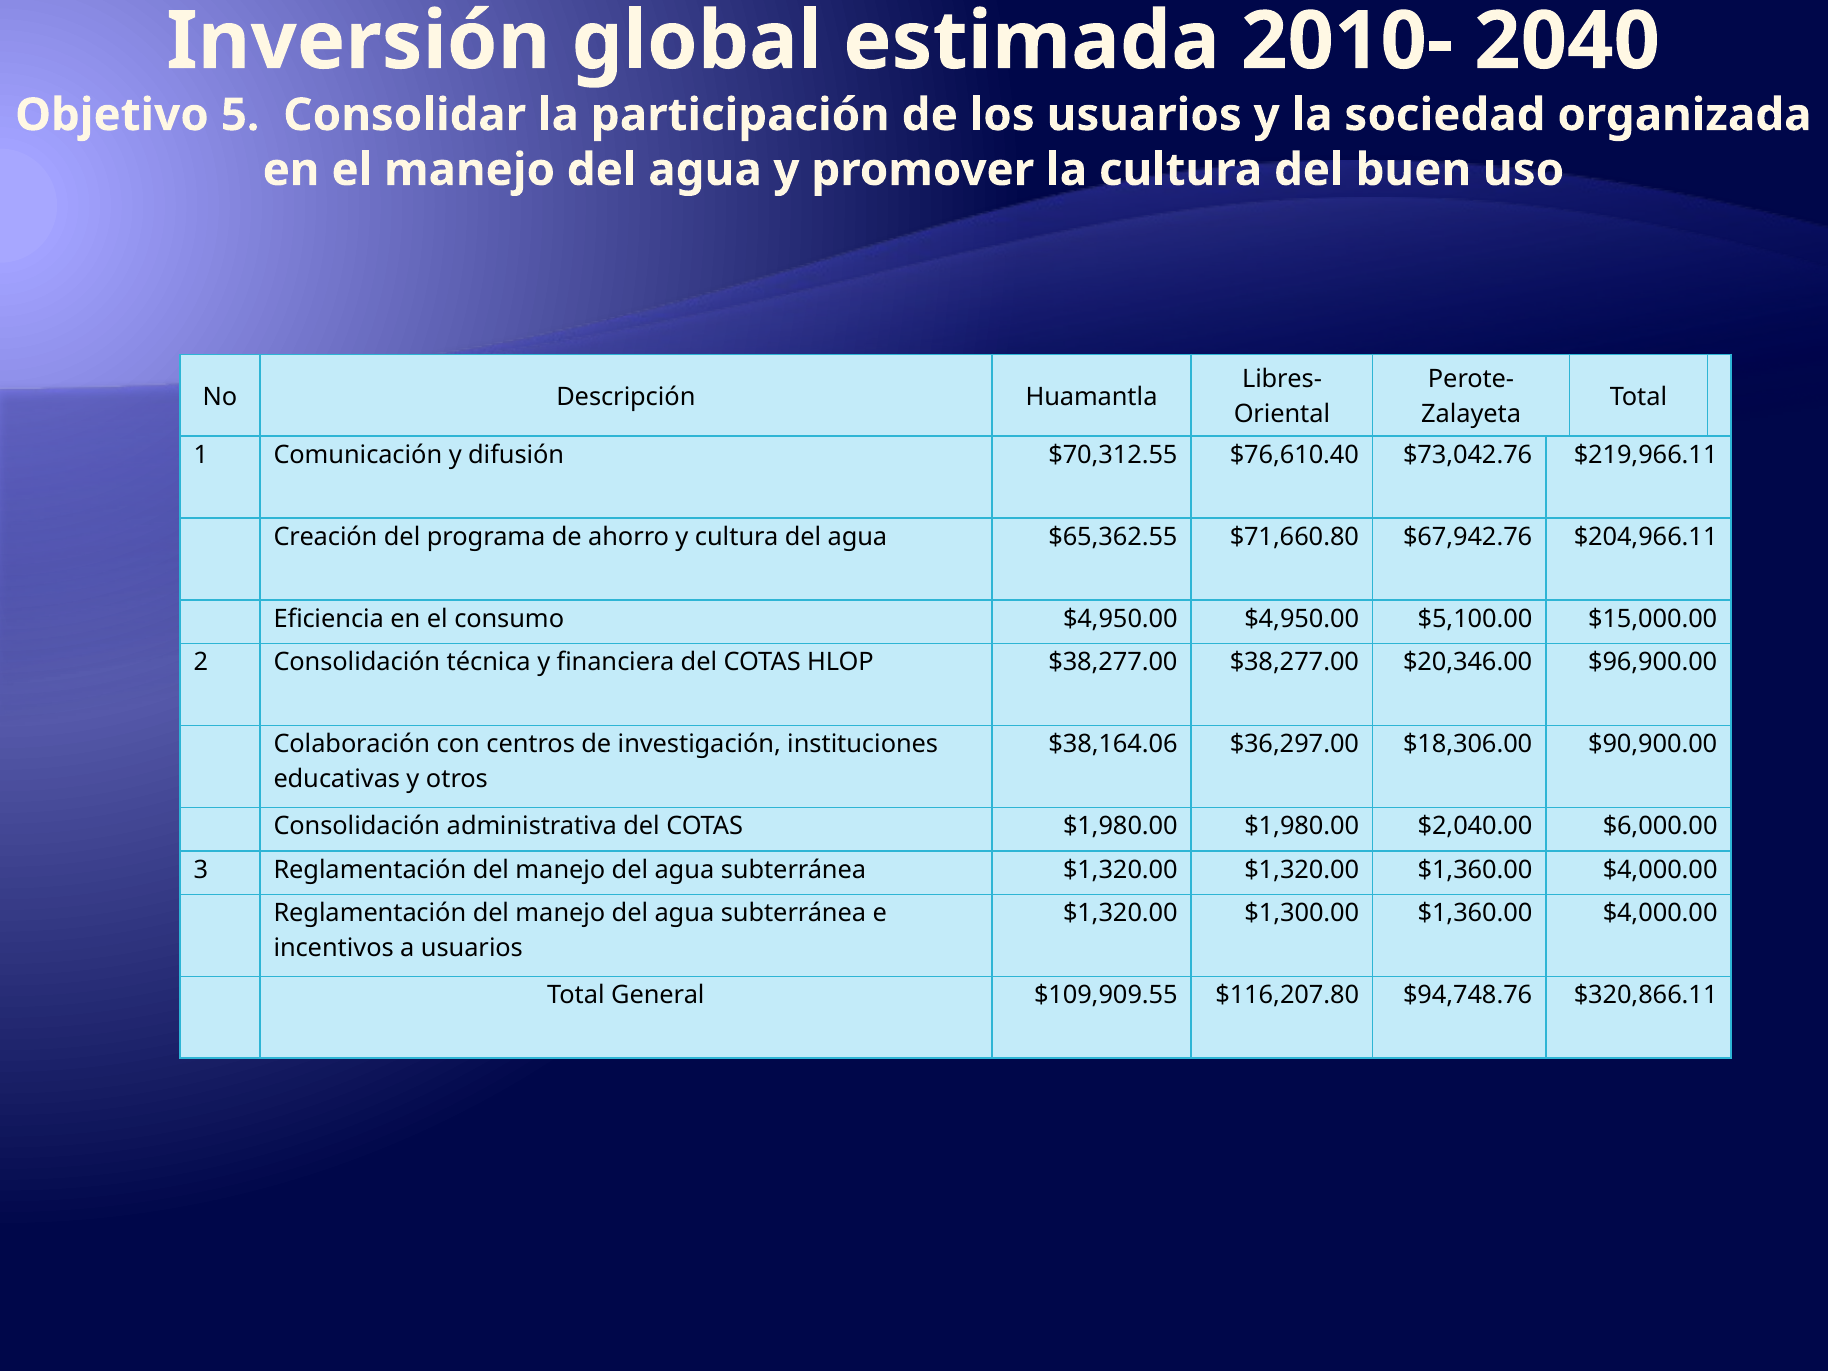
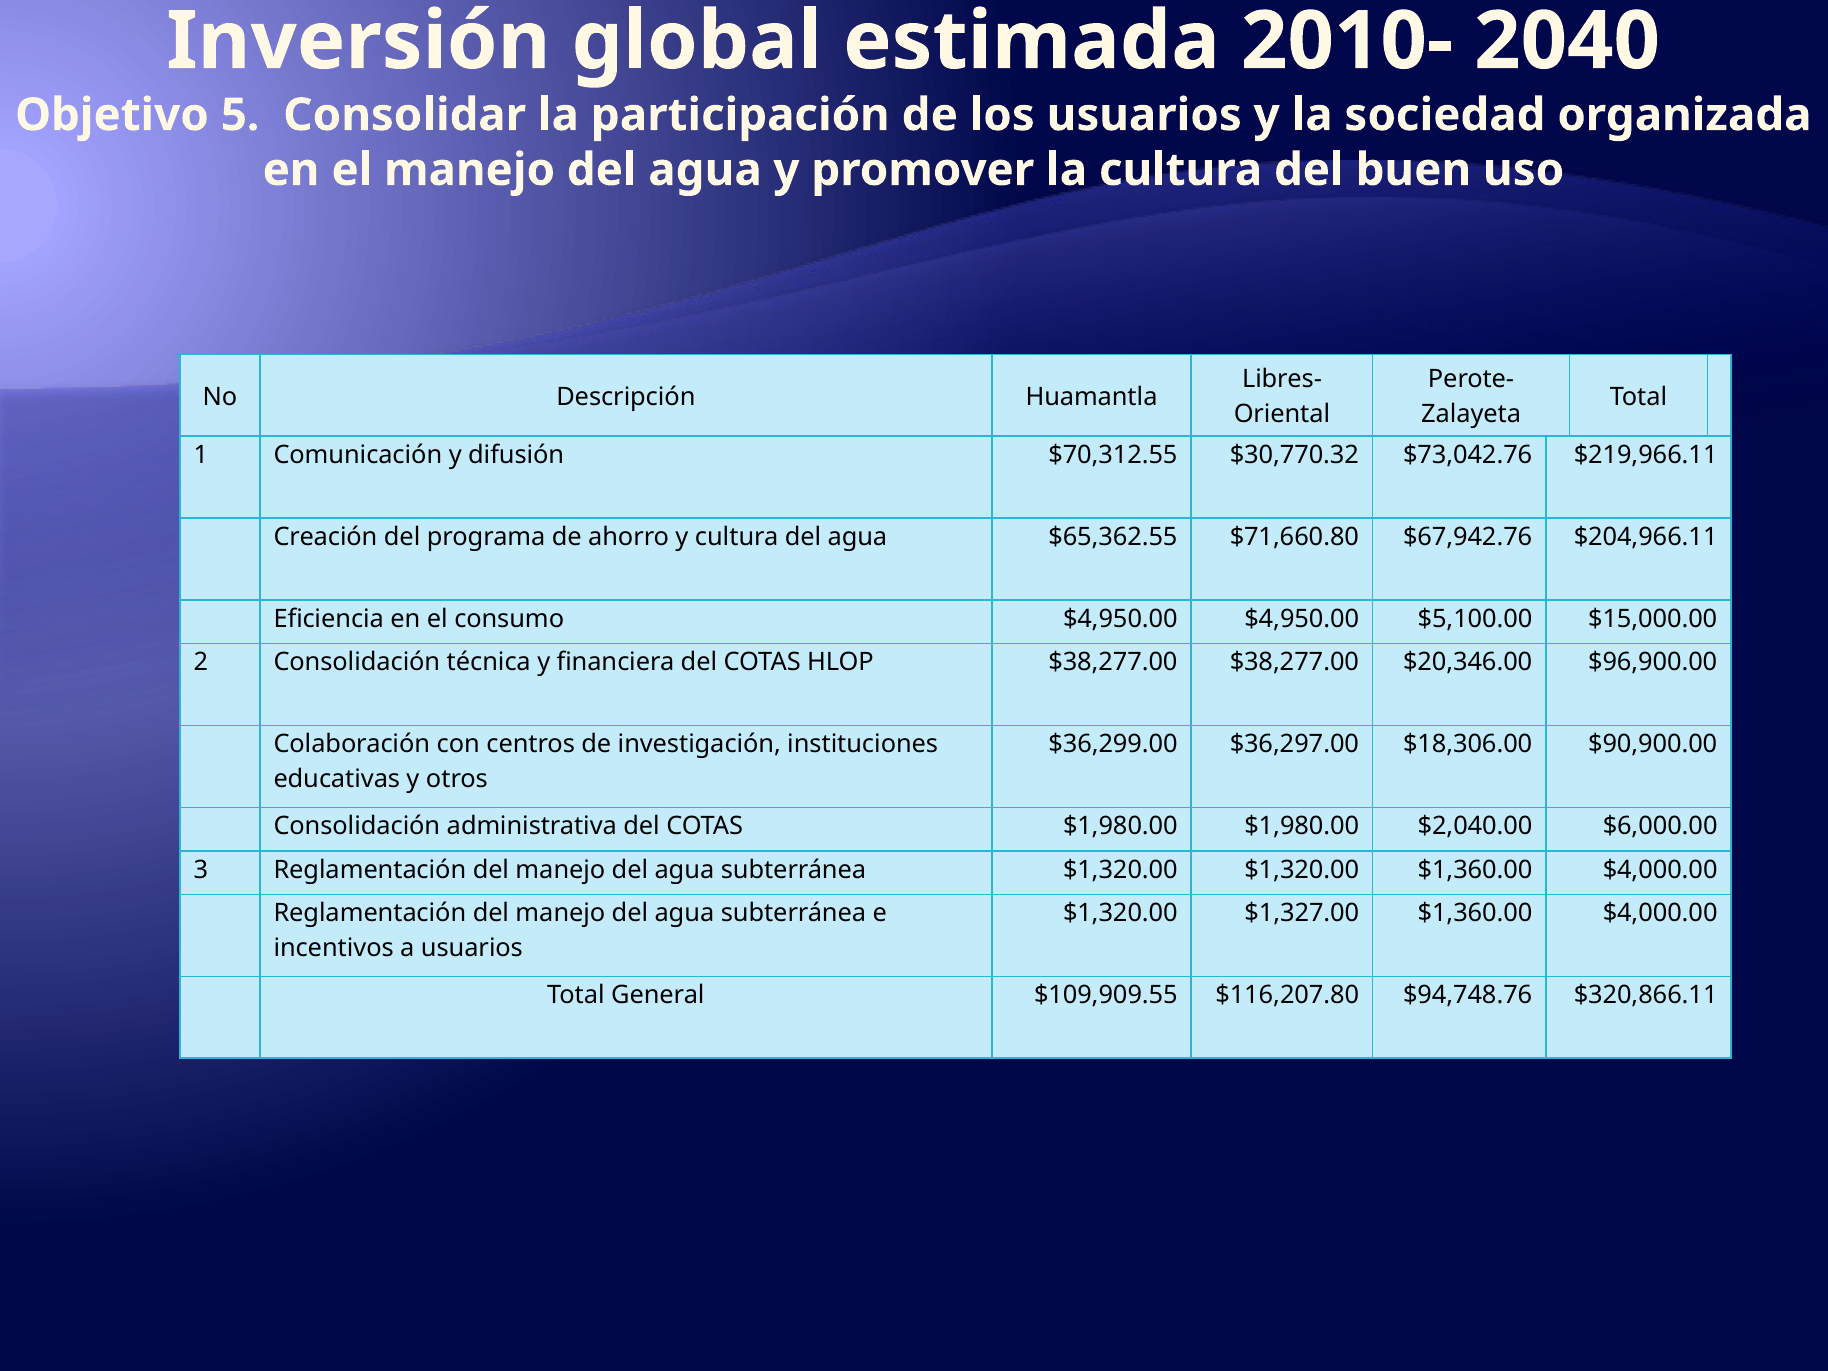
$76,610.40: $76,610.40 -> $30,770.32
$38,164.06: $38,164.06 -> $36,299.00
$1,300.00: $1,300.00 -> $1,327.00
